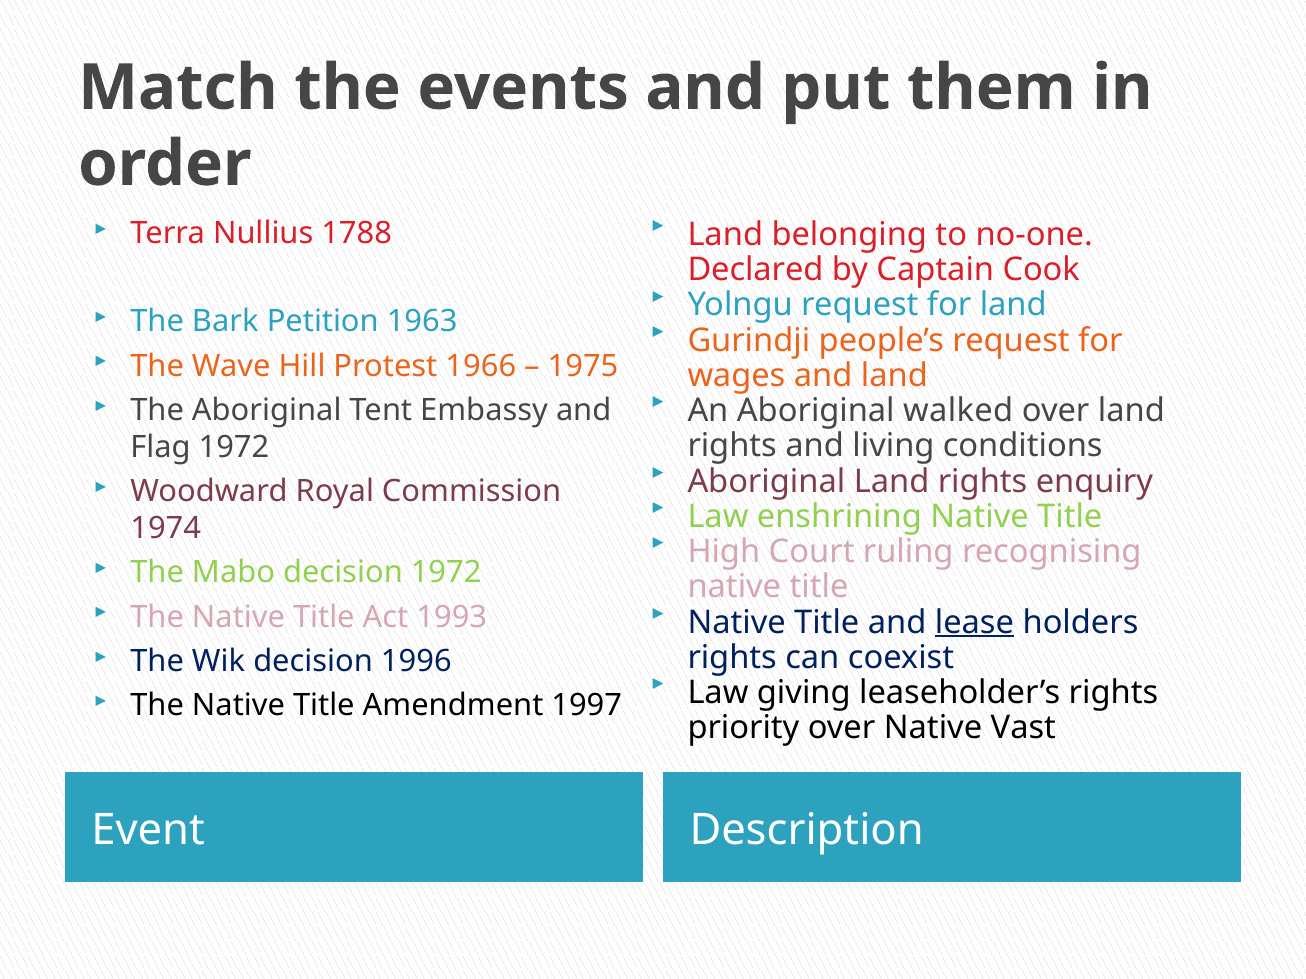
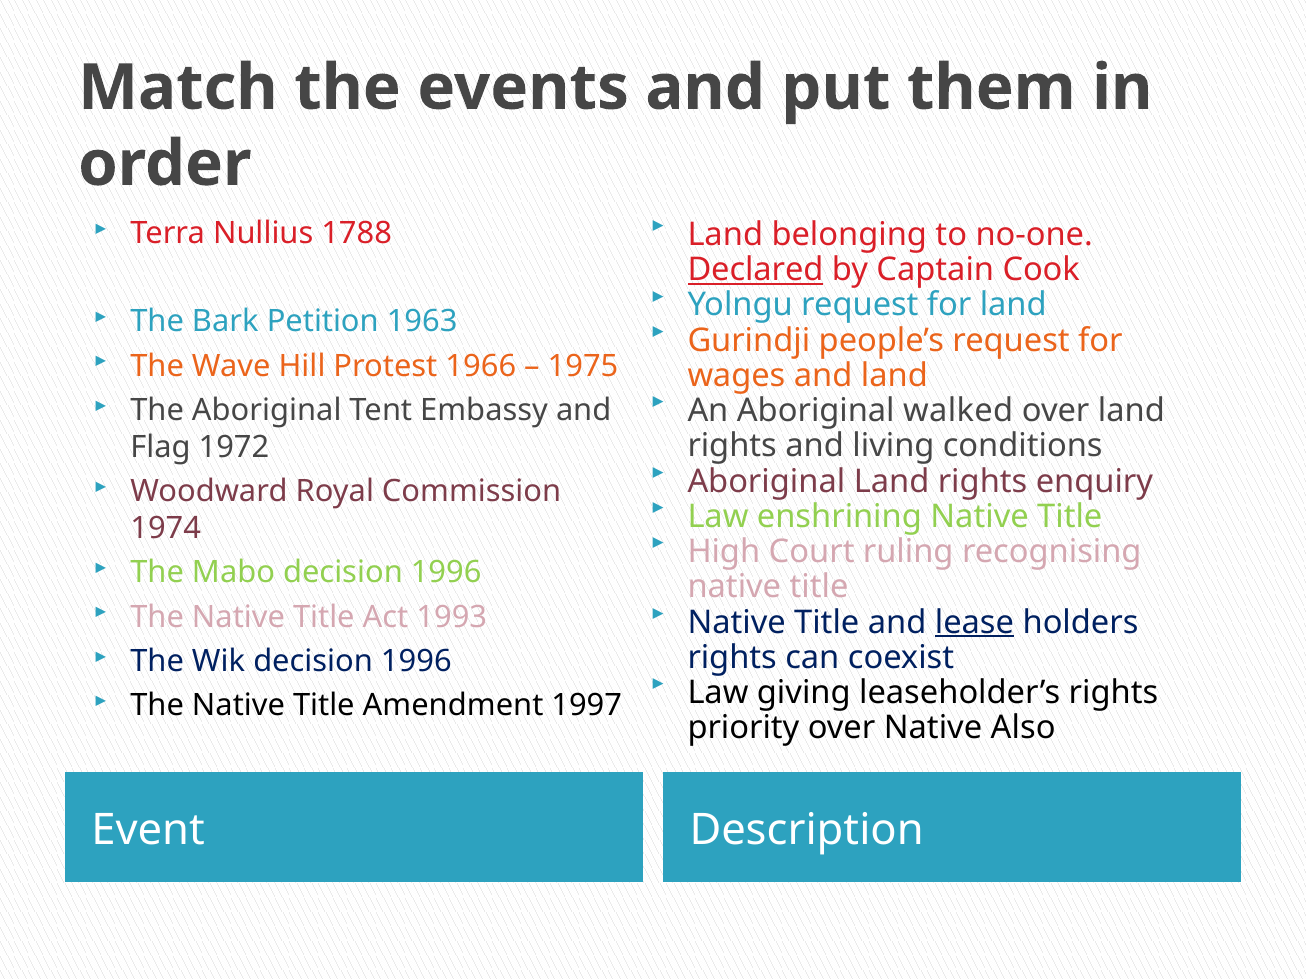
Declared underline: none -> present
Mabo decision 1972: 1972 -> 1996
Vast: Vast -> Also
